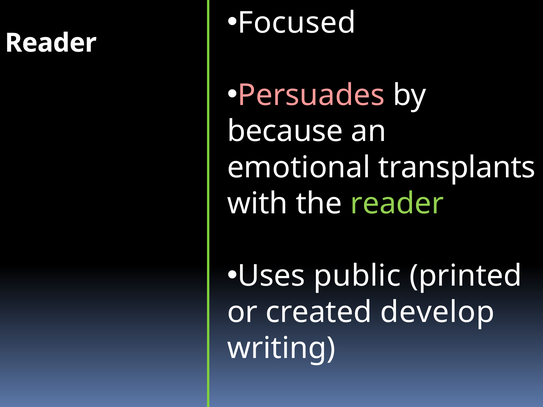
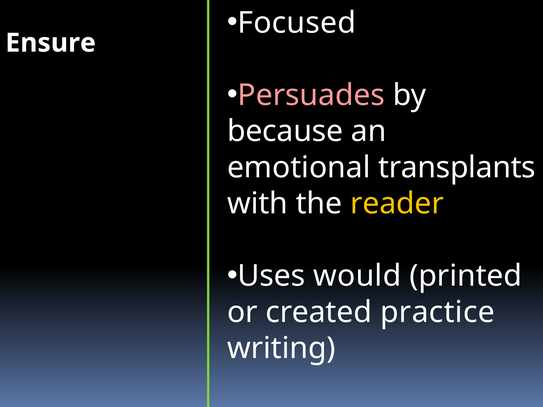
Reader at (51, 43): Reader -> Ensure
reader at (397, 204) colour: light green -> yellow
public: public -> would
develop: develop -> practice
